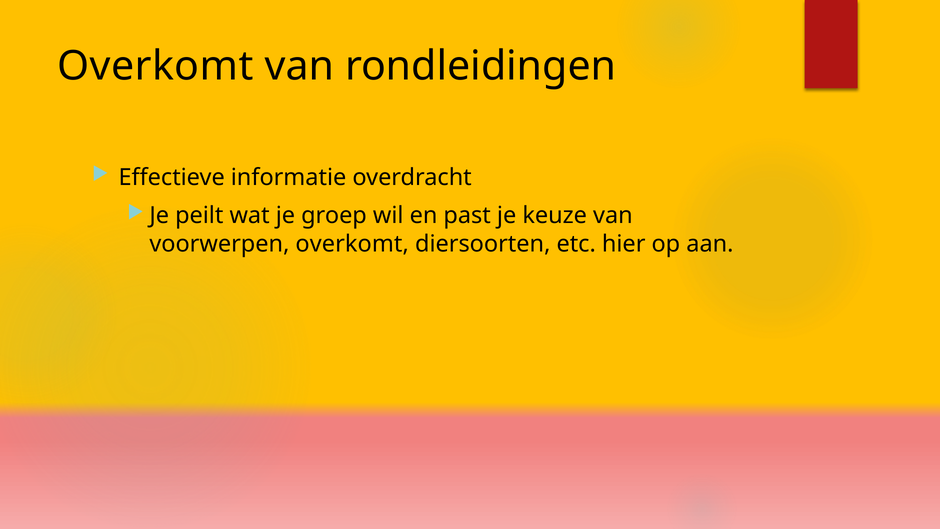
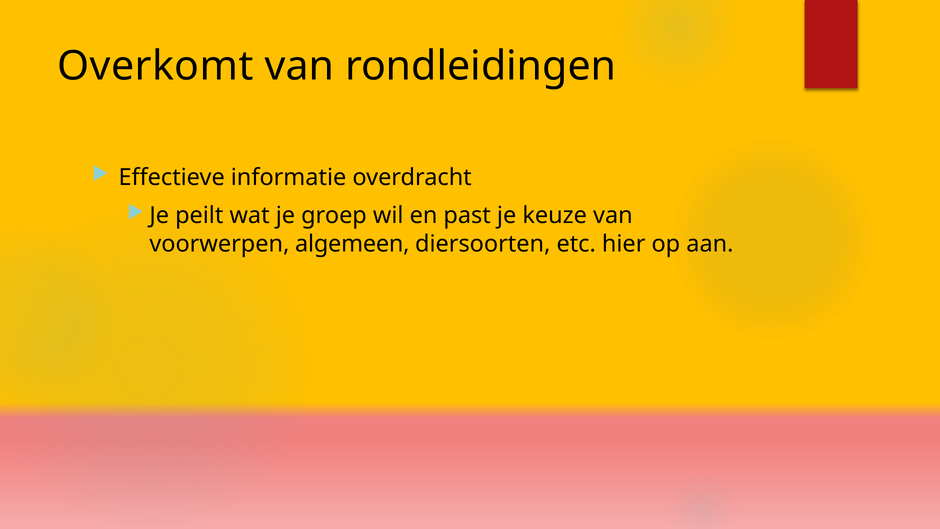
voorwerpen overkomt: overkomt -> algemeen
